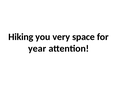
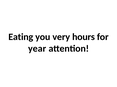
Hiking: Hiking -> Eating
space: space -> hours
